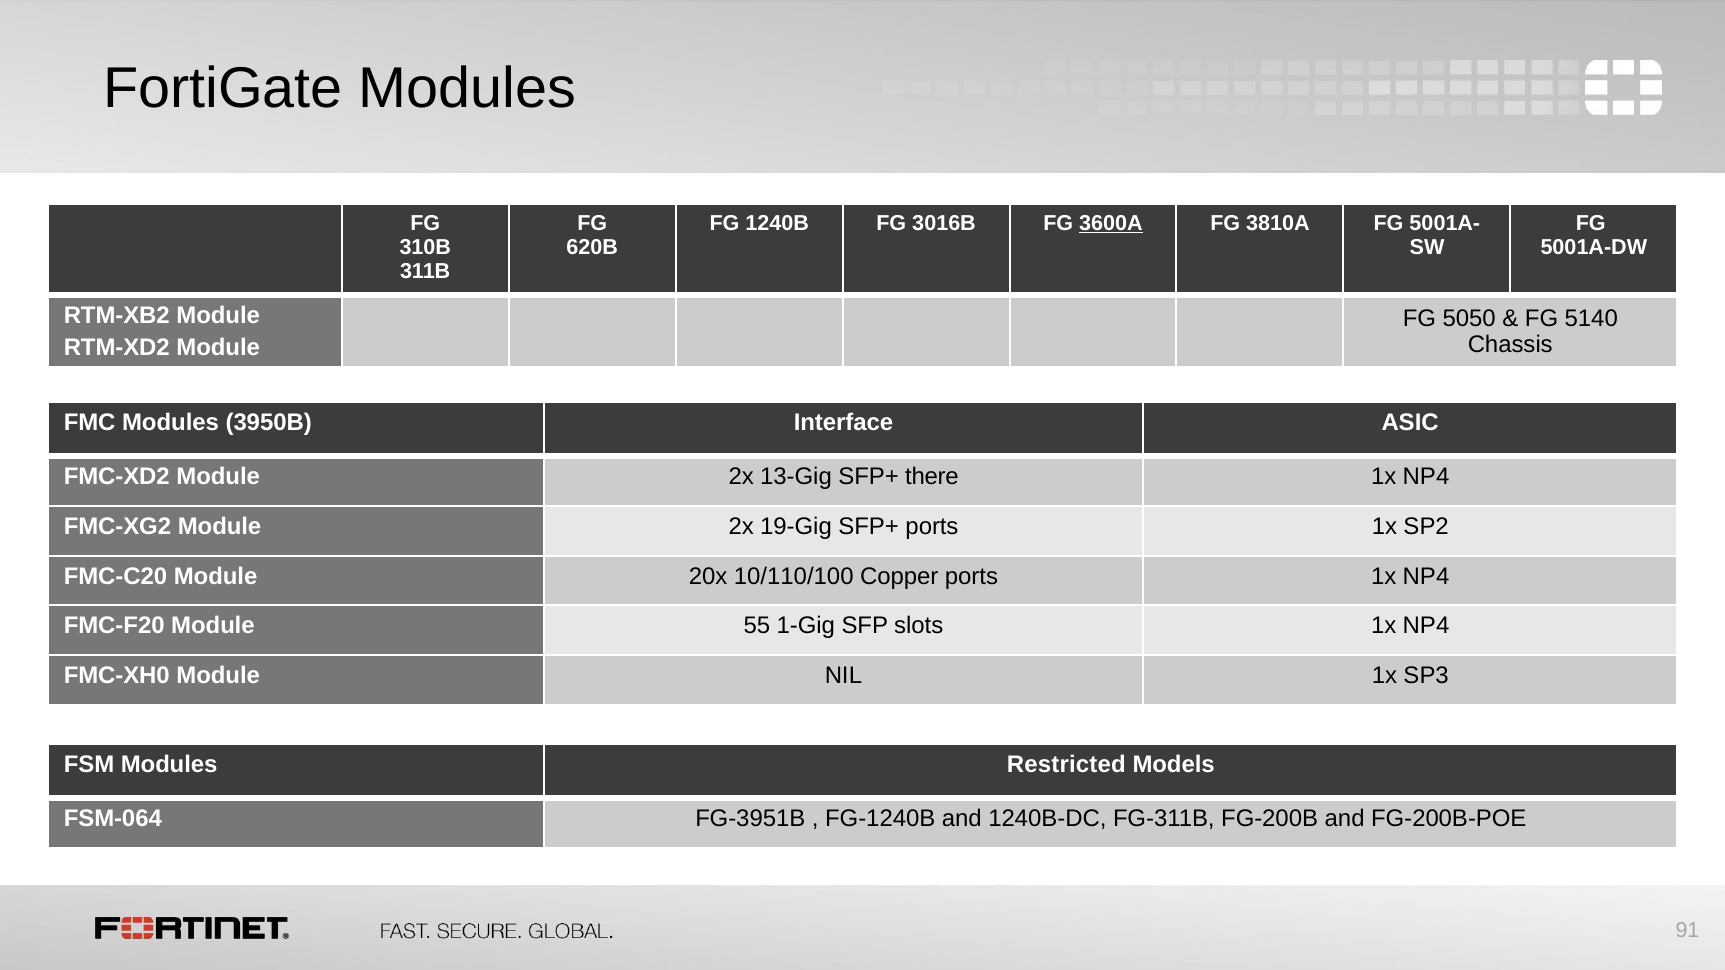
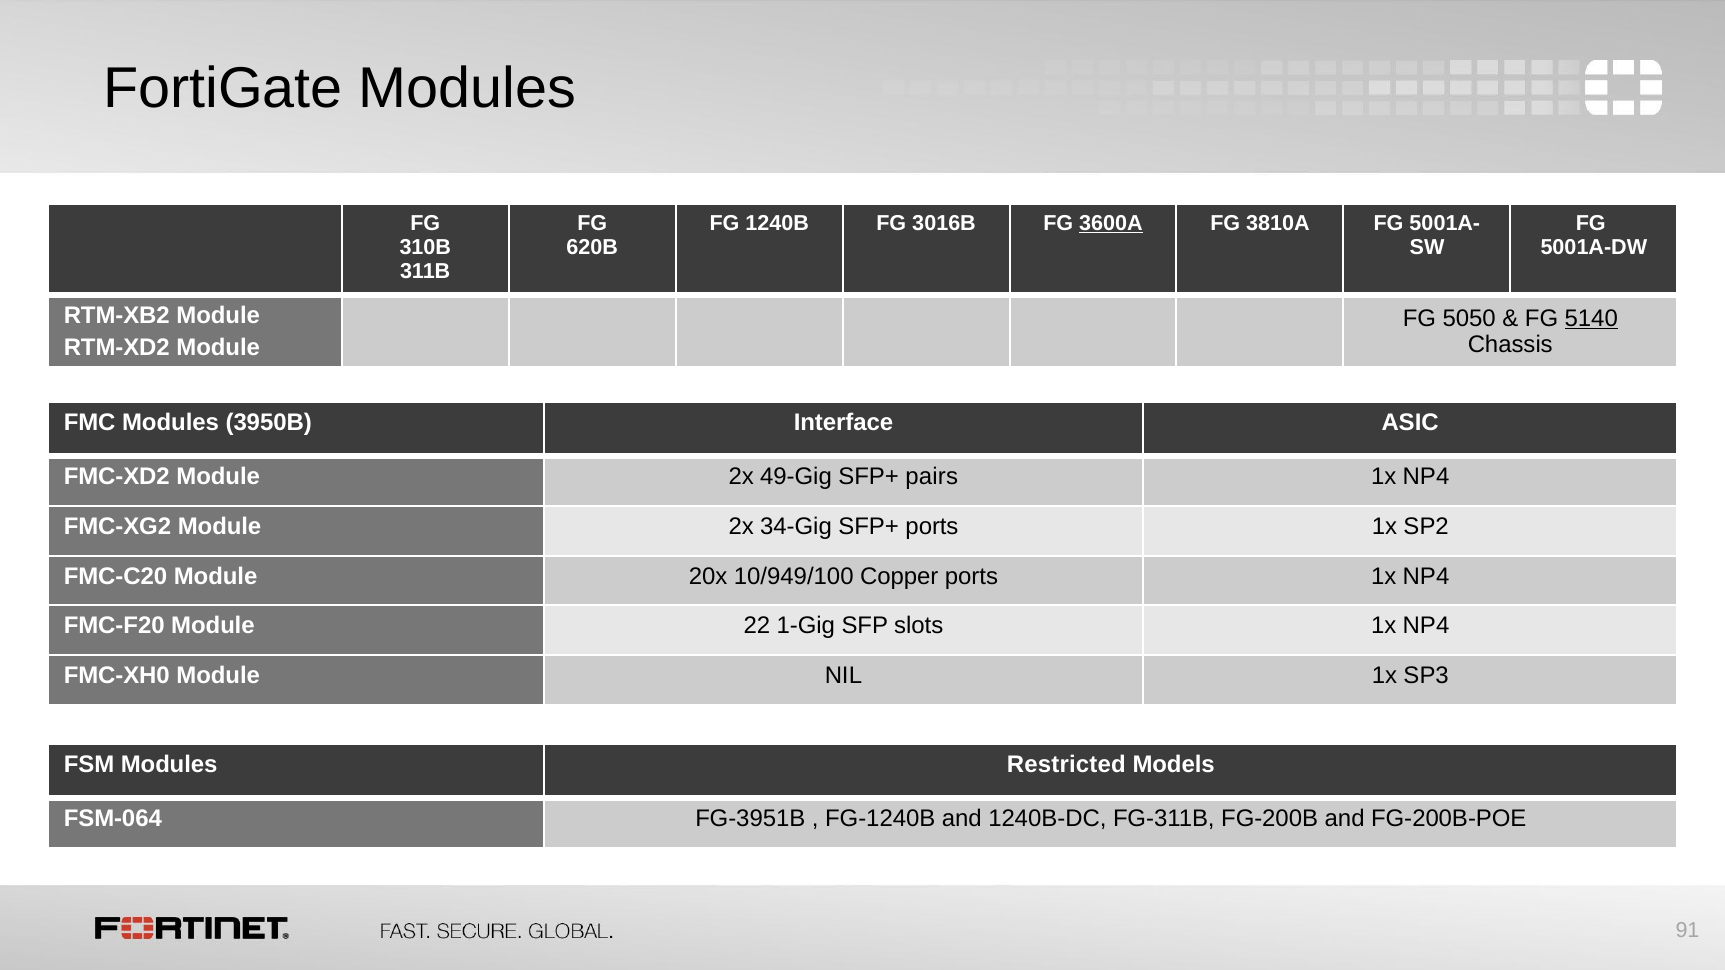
5140 underline: none -> present
13-Gig: 13-Gig -> 49-Gig
there: there -> pairs
19-Gig: 19-Gig -> 34-Gig
10/110/100: 10/110/100 -> 10/949/100
55: 55 -> 22
